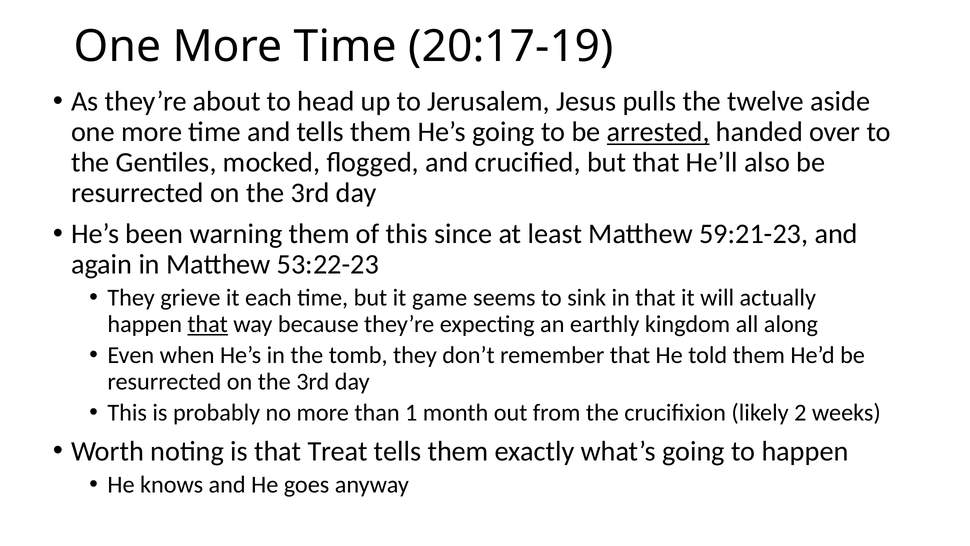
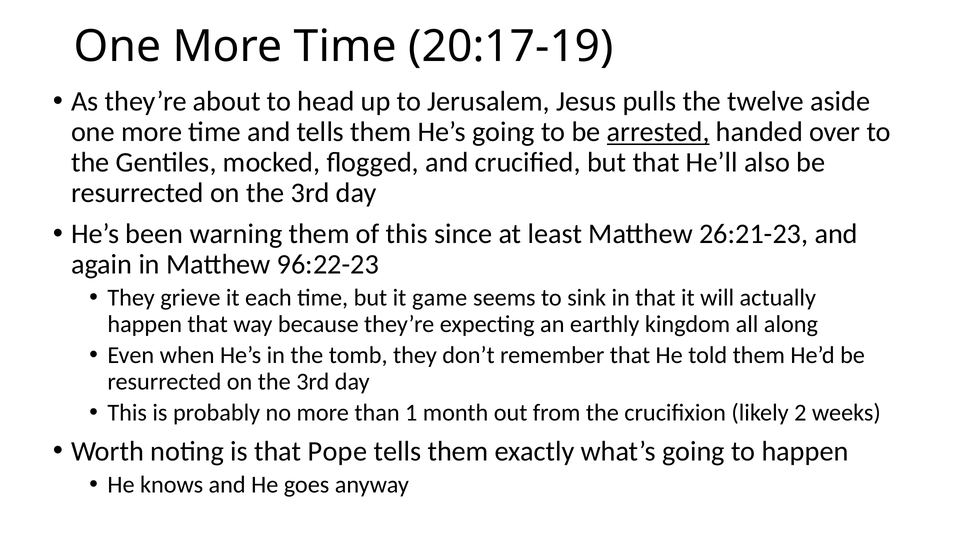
59:21-23: 59:21-23 -> 26:21-23
53:22-23: 53:22-23 -> 96:22-23
that at (208, 324) underline: present -> none
Treat: Treat -> Pope
